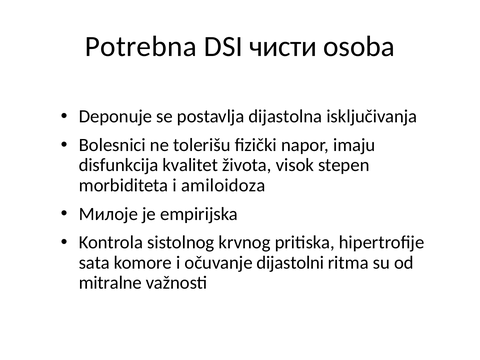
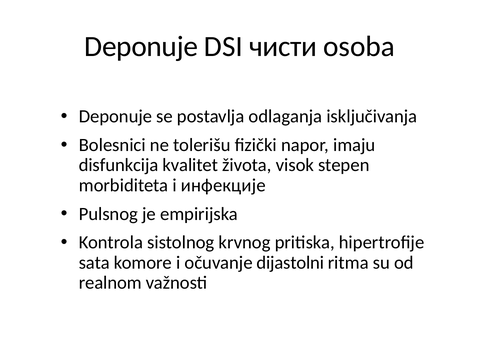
Potrebna at (141, 46): Potrebna -> Deponuje
dijastolna: dijastolna -> odlaganja
amiloidoza: amiloidoza -> инфекције
Милоје: Милоје -> Pulsnog
mitralne: mitralne -> realnom
